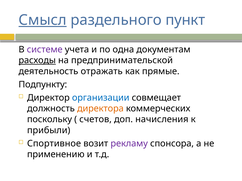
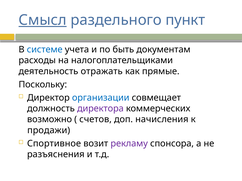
системе colour: purple -> blue
одна: одна -> быть
расходы underline: present -> none
предпринимательской: предпринимательской -> налогоплательщиками
Подпункту: Подпункту -> Поскольку
директора colour: orange -> purple
поскольку: поскольку -> возможно
прибыли: прибыли -> продажи
применению: применению -> разъяснения
